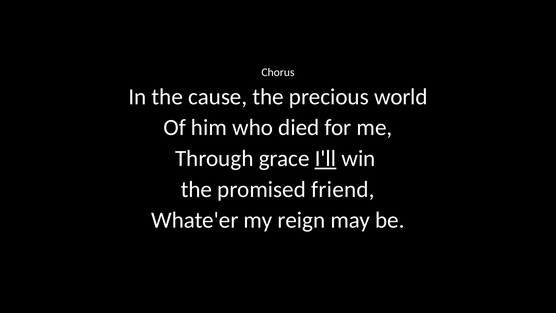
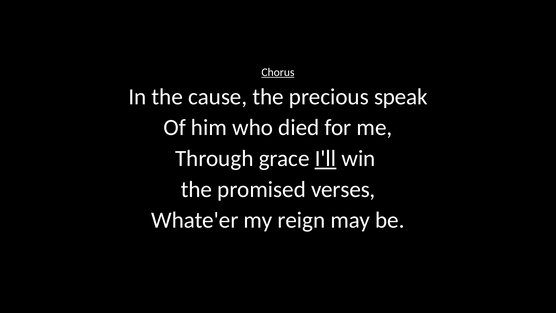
Chorus underline: none -> present
world: world -> speak
friend: friend -> verses
